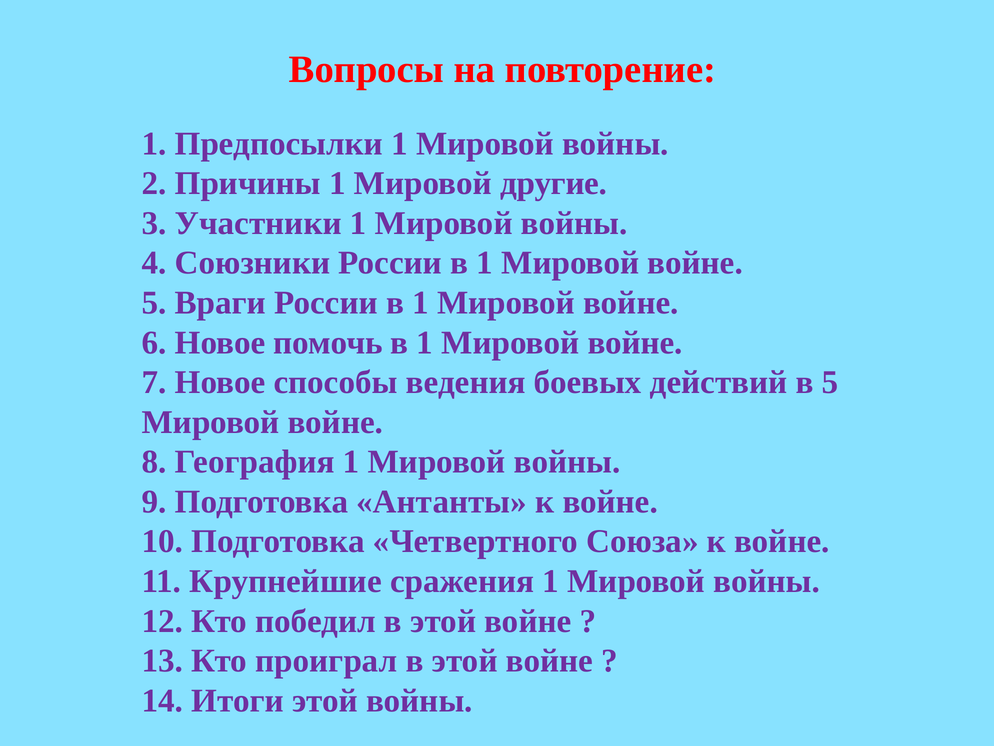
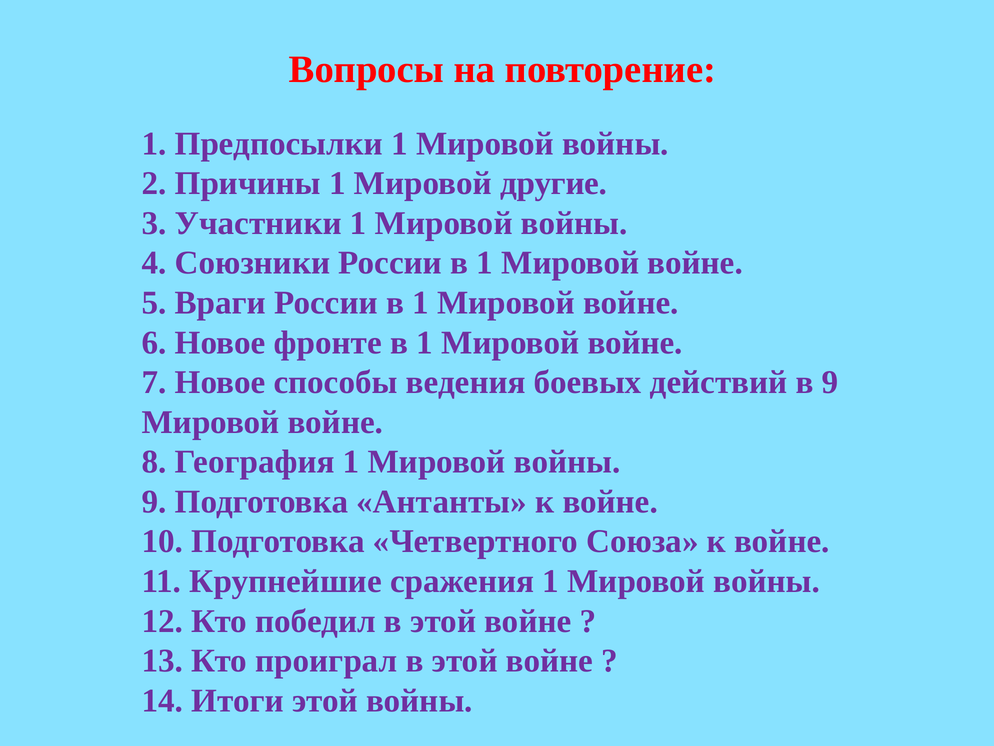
помочь: помочь -> фронте
в 5: 5 -> 9
